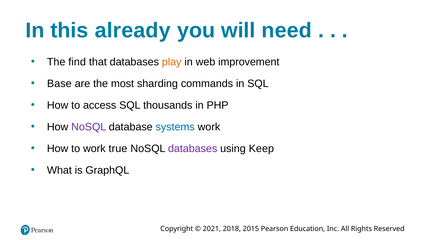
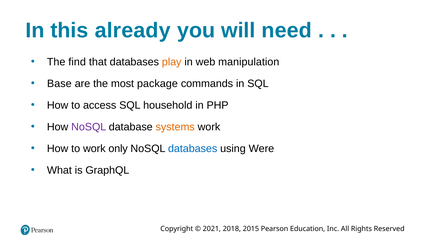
improvement: improvement -> manipulation
sharding: sharding -> package
thousands: thousands -> household
systems colour: blue -> orange
true: true -> only
databases at (193, 149) colour: purple -> blue
Keep: Keep -> Were
